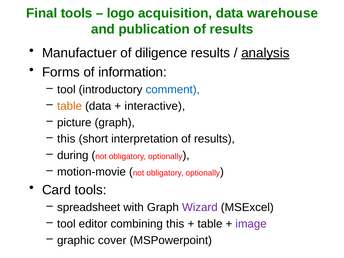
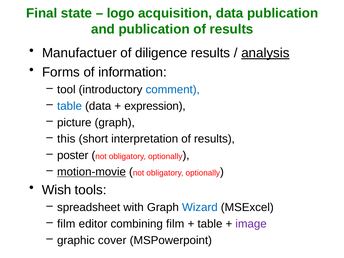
Final tools: tools -> state
data warehouse: warehouse -> publication
table at (70, 106) colour: orange -> blue
interactive: interactive -> expression
during: during -> poster
motion-movie underline: none -> present
Card: Card -> Wish
Wizard colour: purple -> blue
tool at (66, 224): tool -> film
combining this: this -> film
